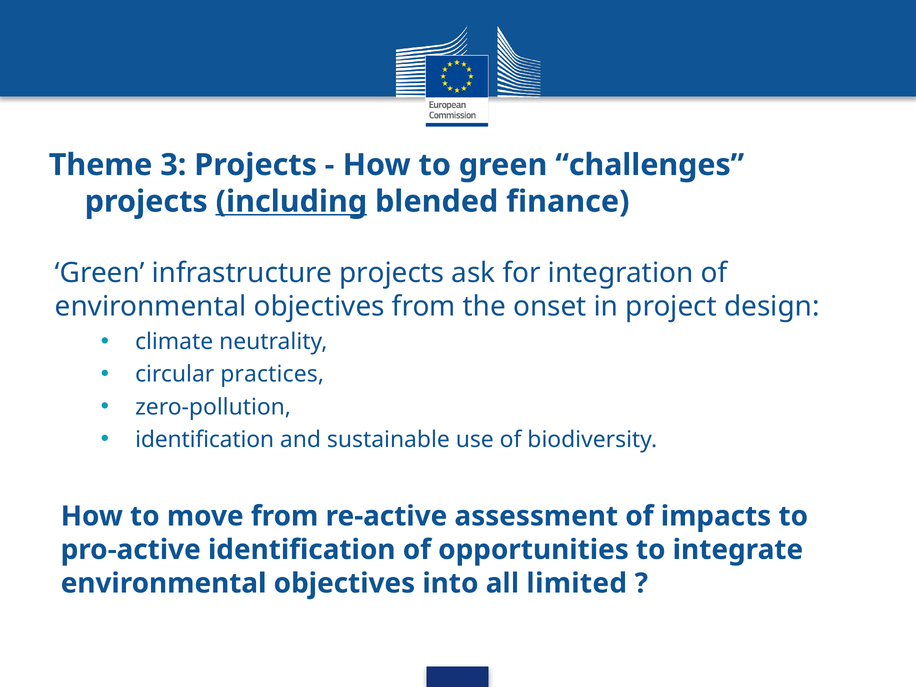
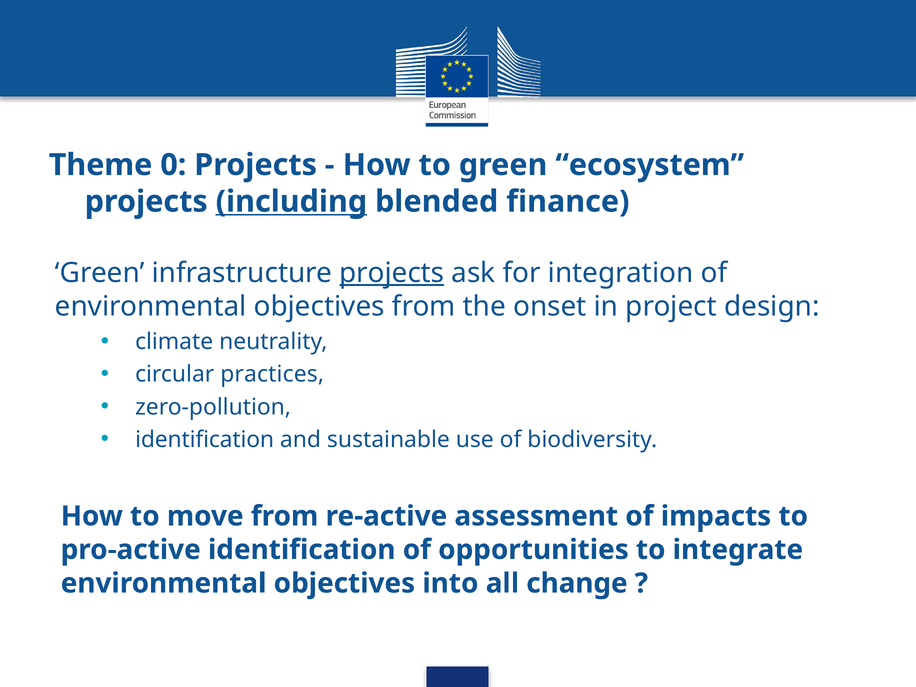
3: 3 -> 0
challenges: challenges -> ecosystem
projects at (392, 273) underline: none -> present
limited: limited -> change
